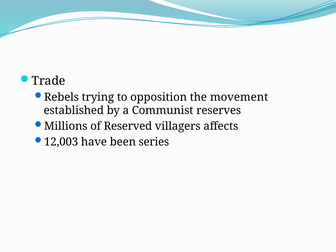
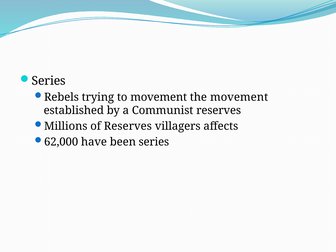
Trade at (49, 81): Trade -> Series
to opposition: opposition -> movement
of Reserved: Reserved -> Reserves
12,003: 12,003 -> 62,000
